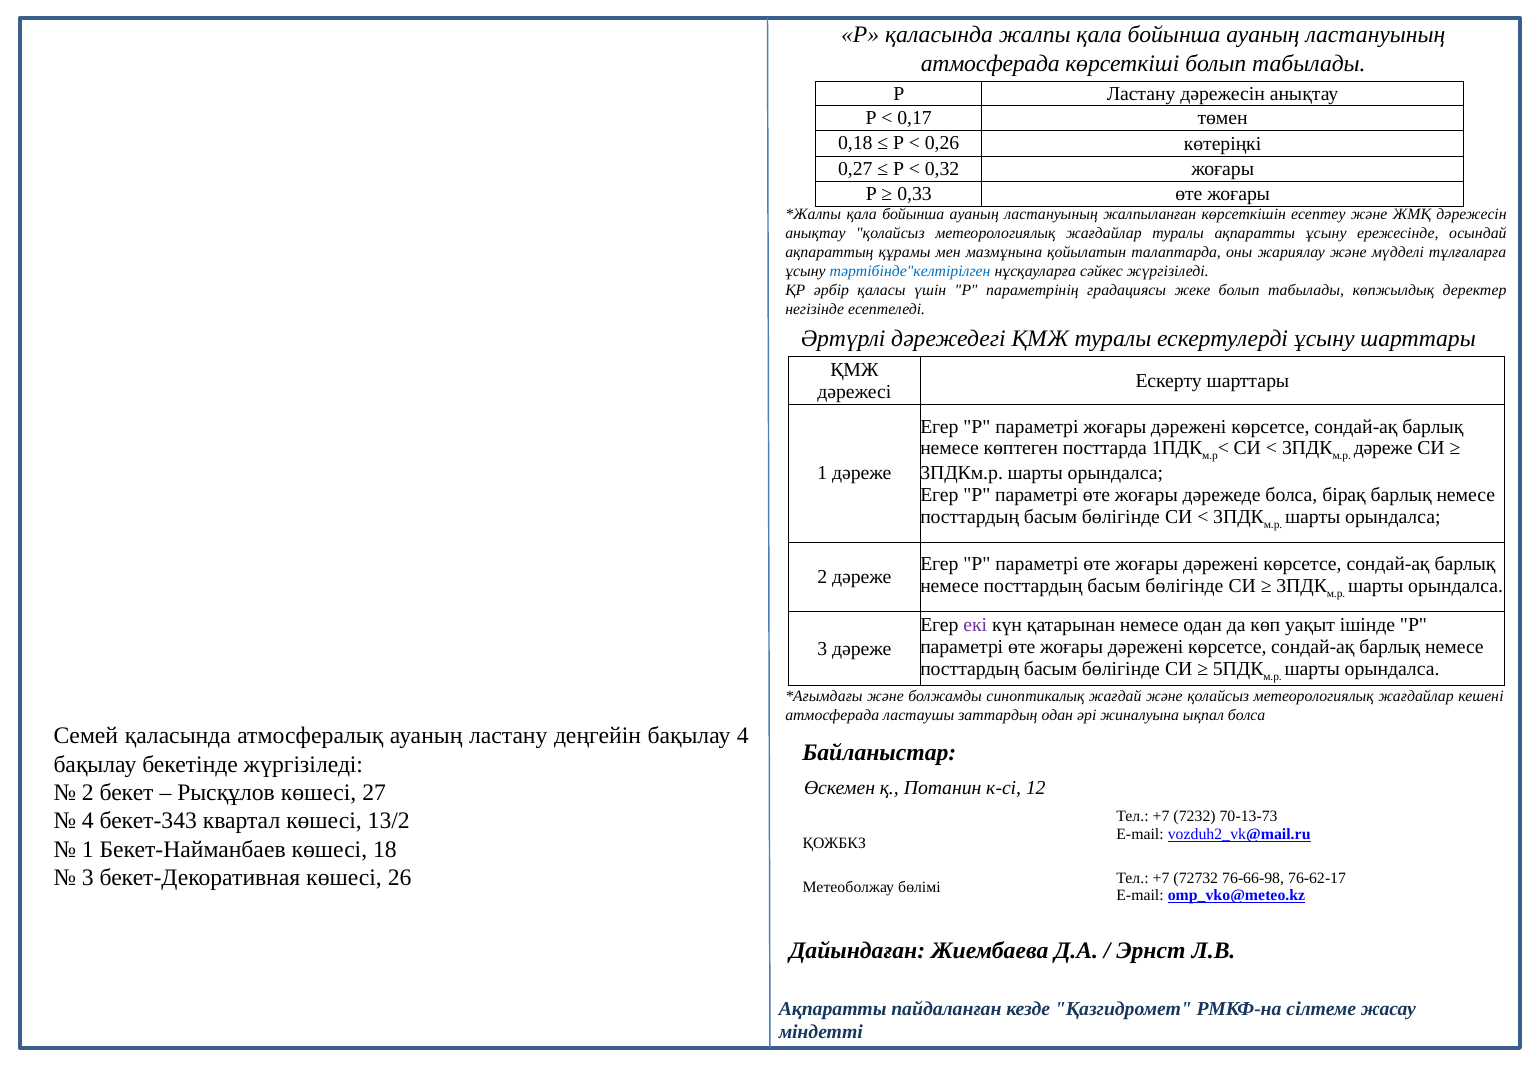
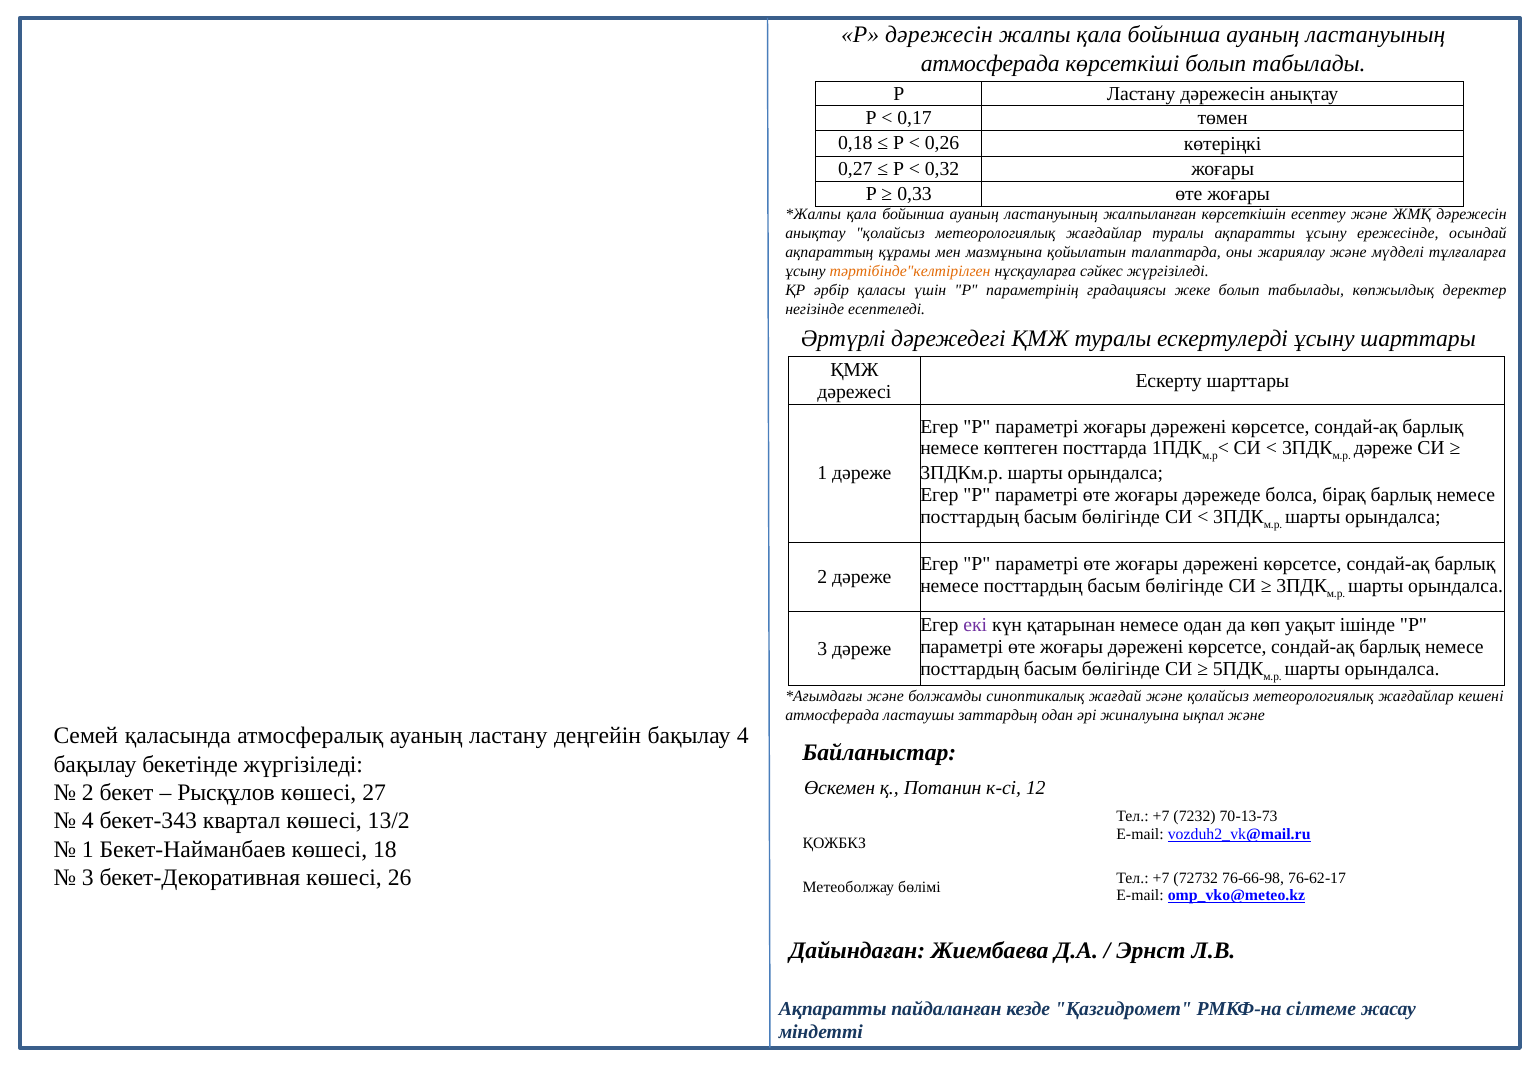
Р қаласында: қаласында -> дәрежесін
тәртібінде"келтірілген colour: blue -> orange
ықпал болса: болса -> және
